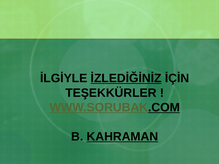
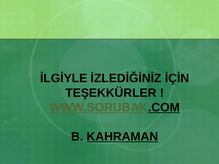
İZLEDİĞİNİZ underline: present -> none
